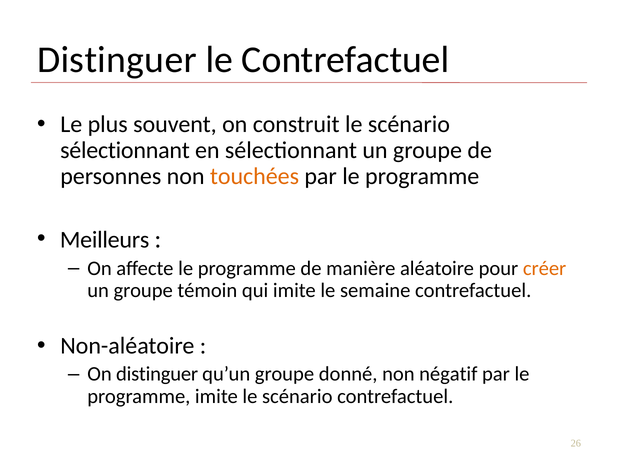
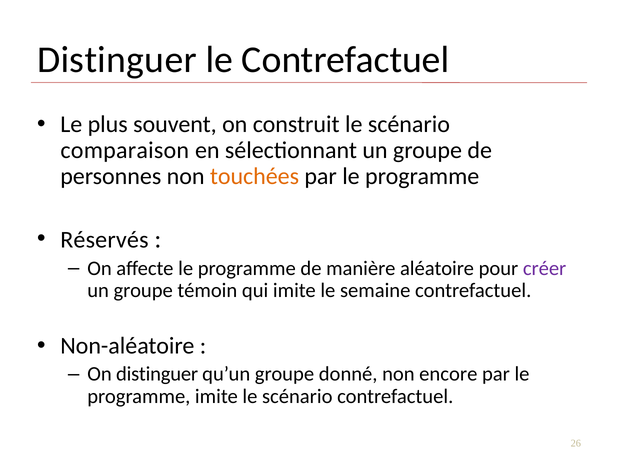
sélectionnant at (125, 150): sélectionnant -> comparaison
Meilleurs: Meilleurs -> Réservés
créer colour: orange -> purple
négatif: négatif -> encore
